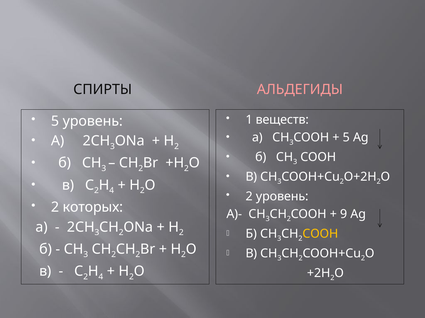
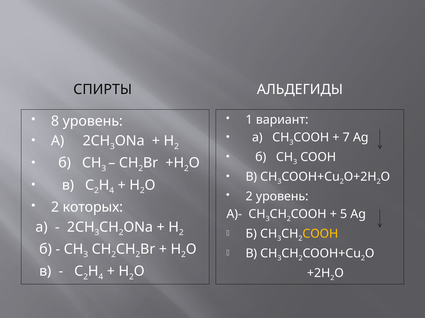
АЛЬДЕГИДЫ colour: pink -> white
веществ: веществ -> вариант
5 at (55, 121): 5 -> 8
5 at (346, 138): 5 -> 7
9: 9 -> 5
